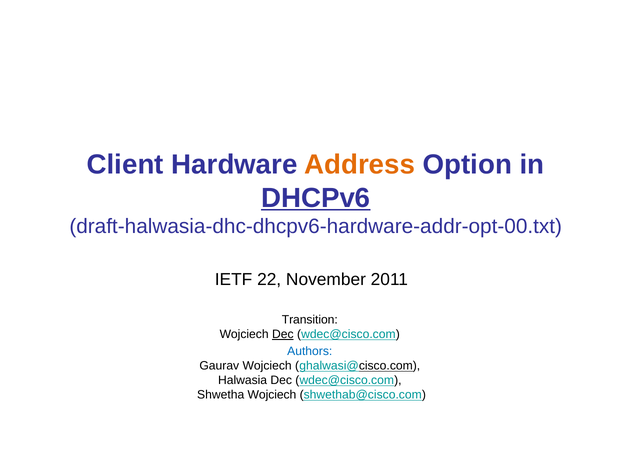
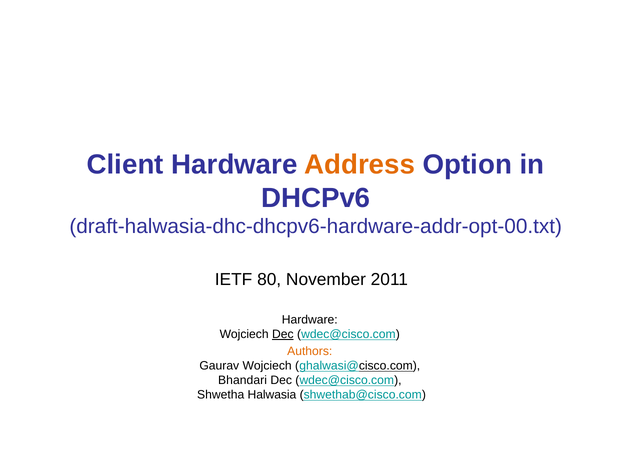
DHCPv6 underline: present -> none
22: 22 -> 80
Transition at (310, 320): Transition -> Hardware
Authors colour: blue -> orange
Halwasia: Halwasia -> Bhandari
Shwetha Wojciech: Wojciech -> Halwasia
